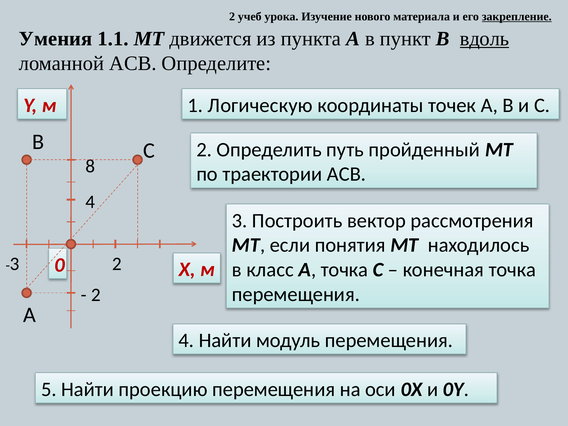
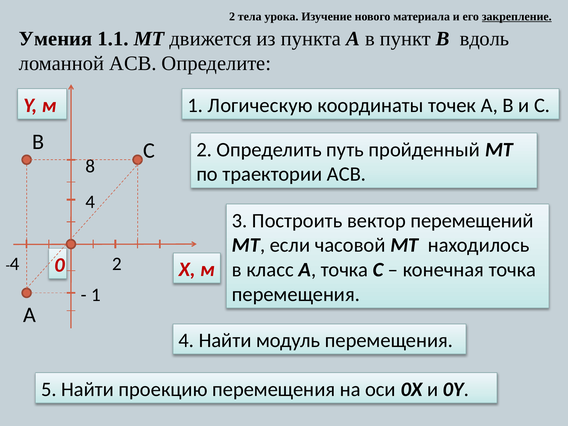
учеб: учеб -> тела
вдоль underline: present -> none
рассмотрения: рассмотрения -> перемещений
понятия: понятия -> часовой
3 at (15, 264): 3 -> 4
2 at (96, 295): 2 -> 1
